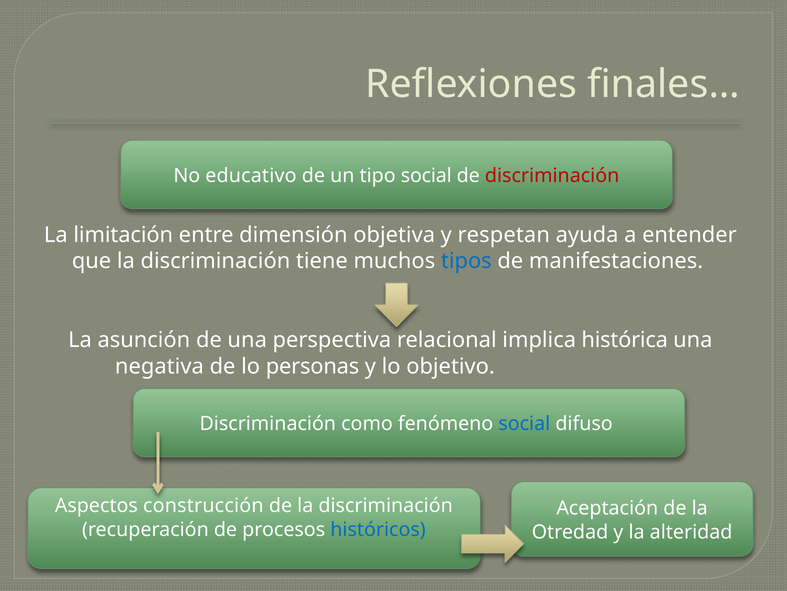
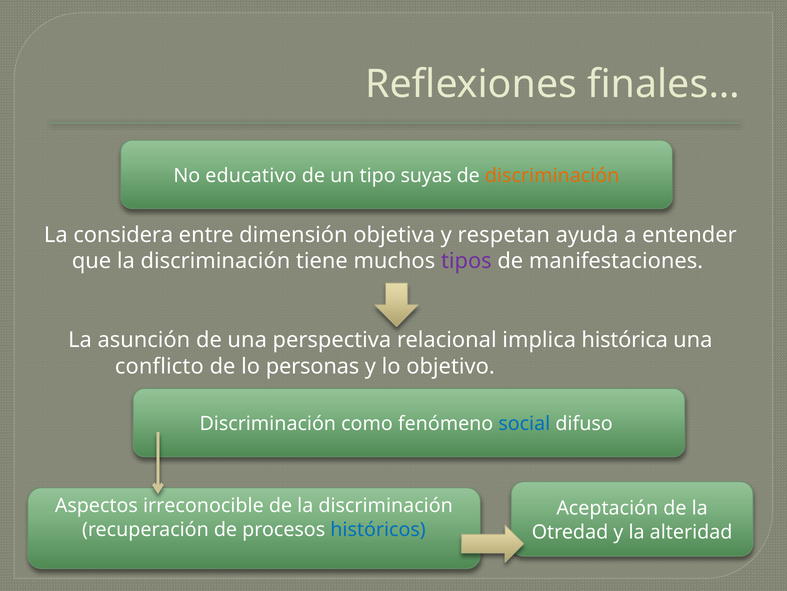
tipo social: social -> suyas
discriminación at (552, 176) colour: red -> orange
limitación: limitación -> considera
tipos colour: blue -> purple
negativa: negativa -> conflicto
construcción: construcción -> irreconocible
